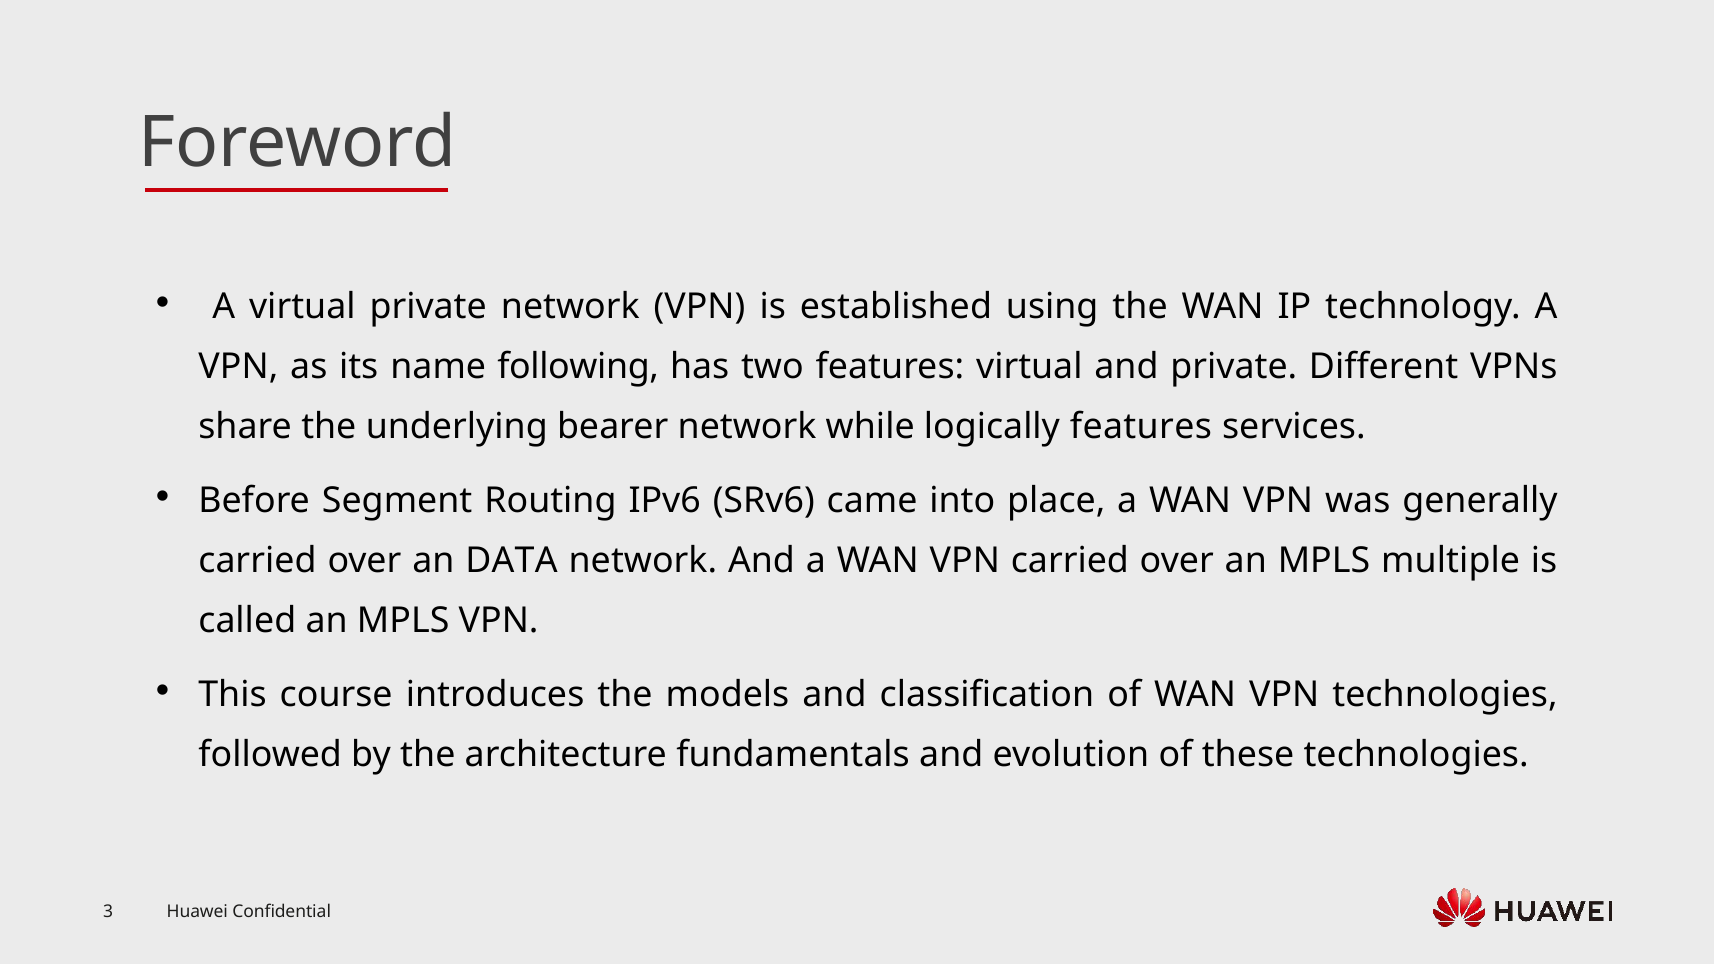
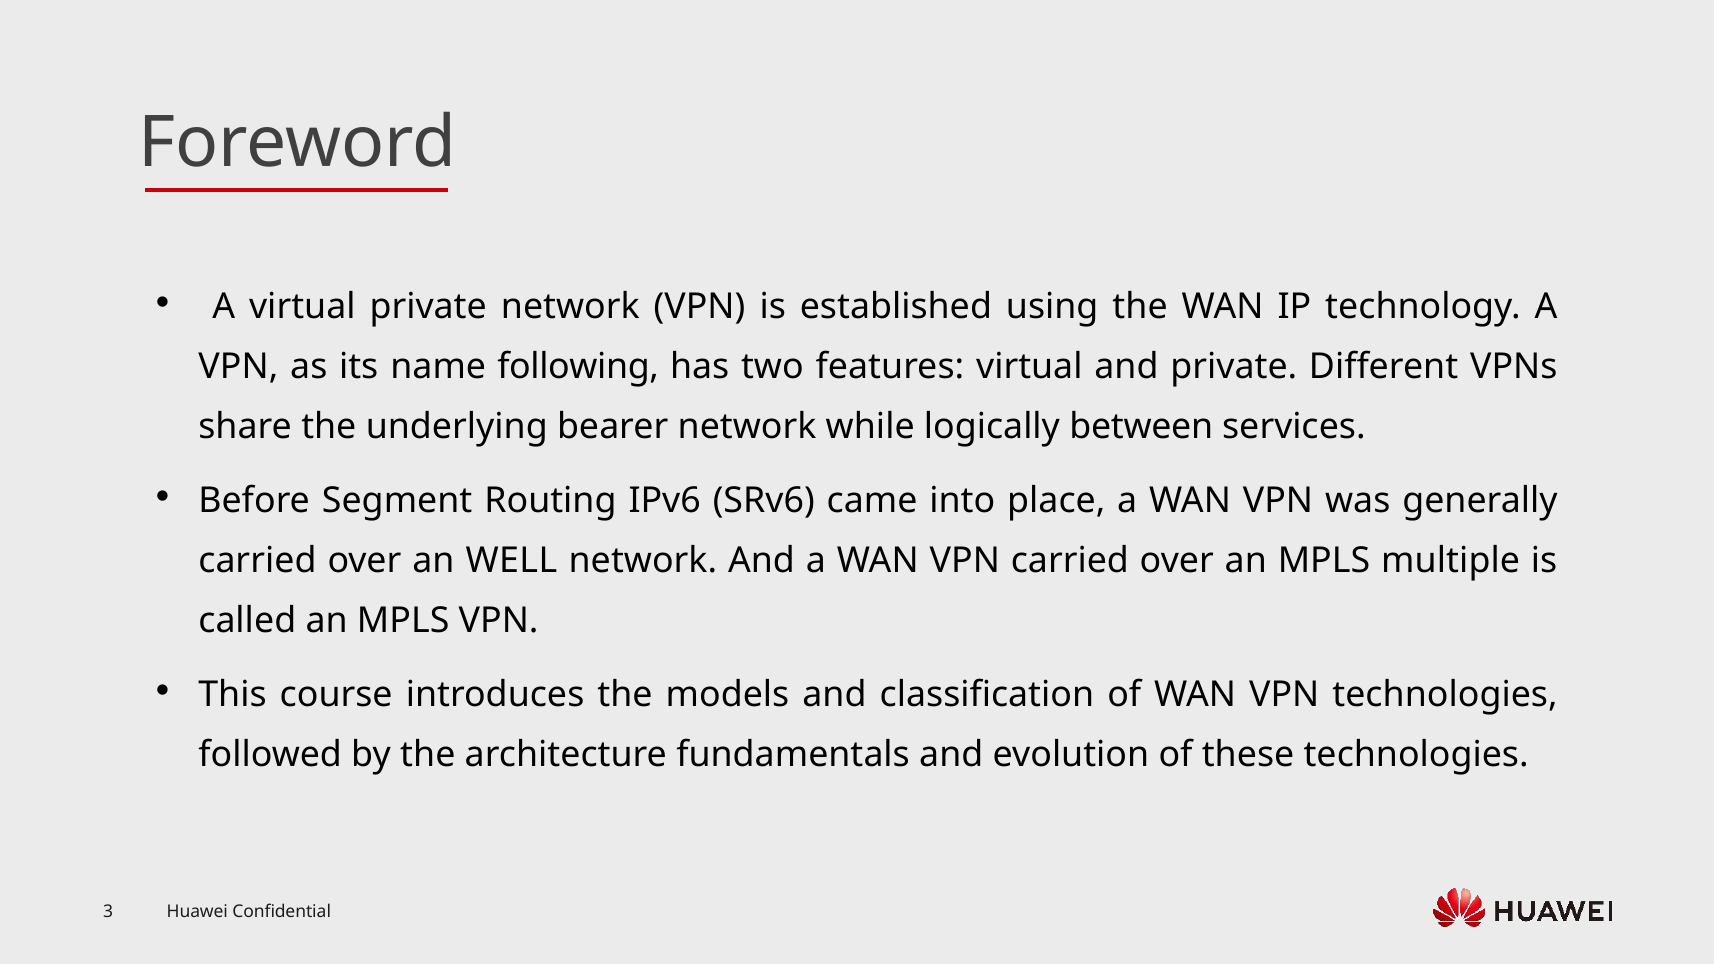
logically features: features -> between
DATA: DATA -> WELL
